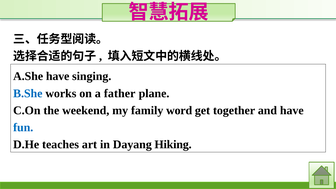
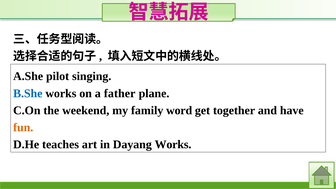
A.She have: have -> pilot
fun colour: blue -> orange
Dayang Hiking: Hiking -> Works
